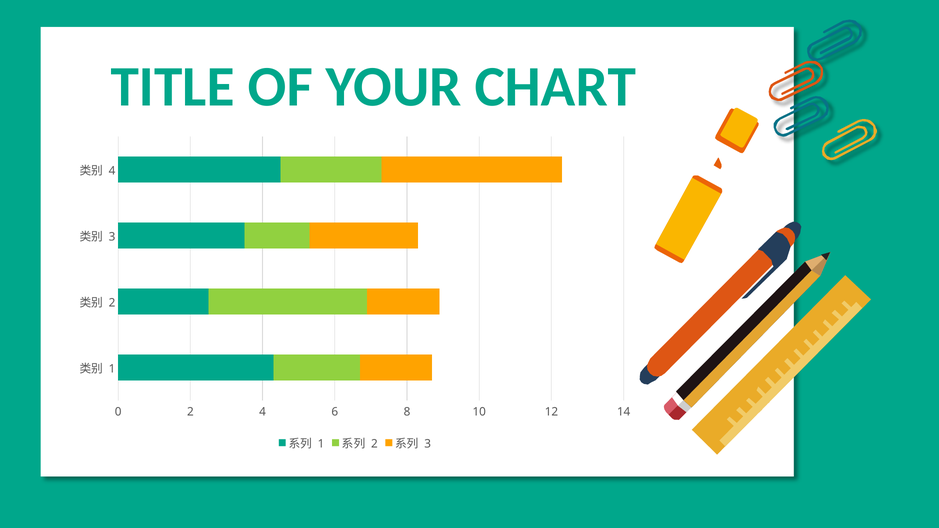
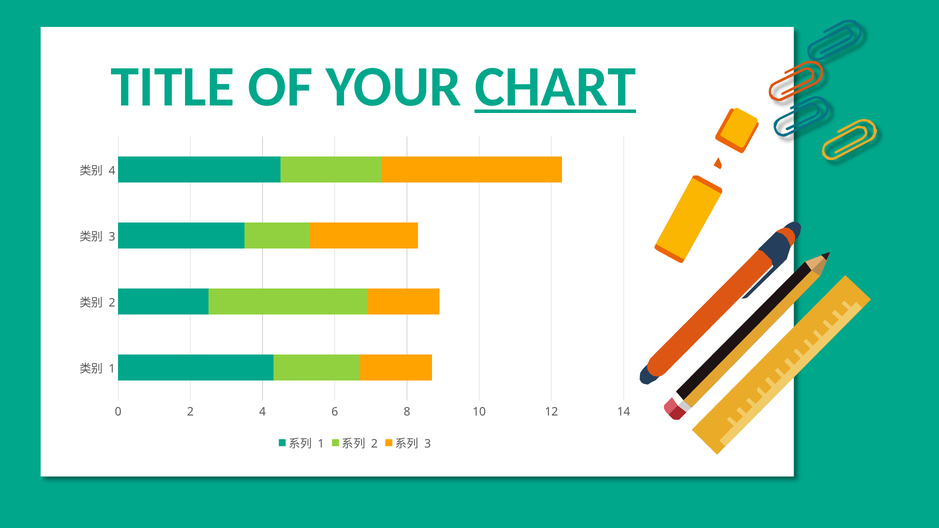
CHART underline: none -> present
